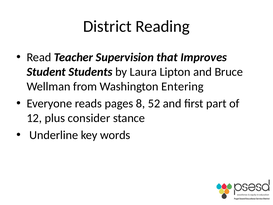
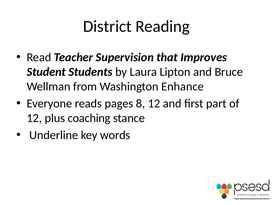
Entering: Entering -> Enhance
8 52: 52 -> 12
consider: consider -> coaching
